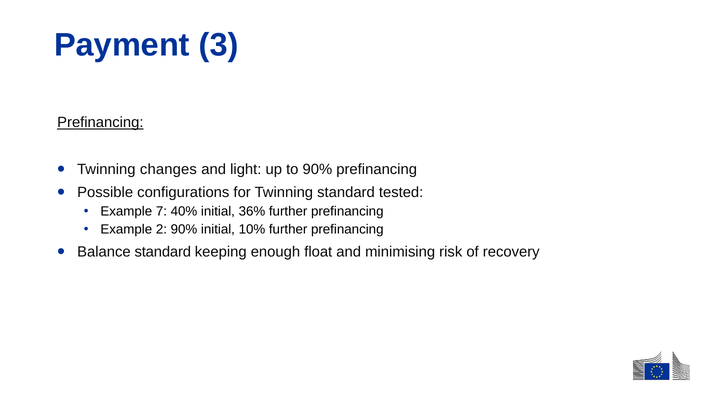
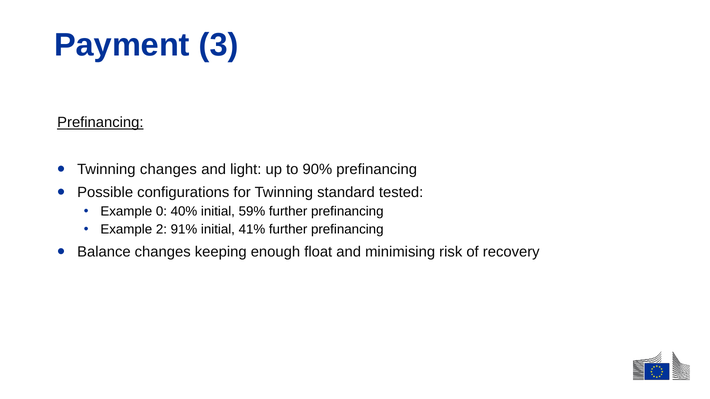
7: 7 -> 0
36%: 36% -> 59%
2 90%: 90% -> 91%
10%: 10% -> 41%
Balance standard: standard -> changes
